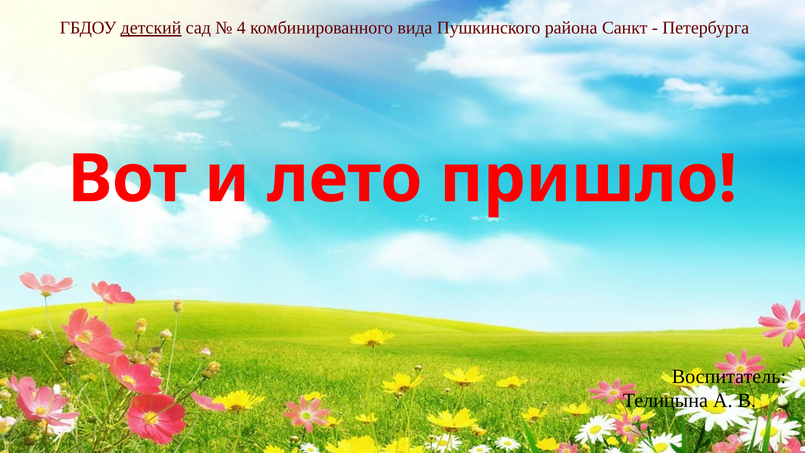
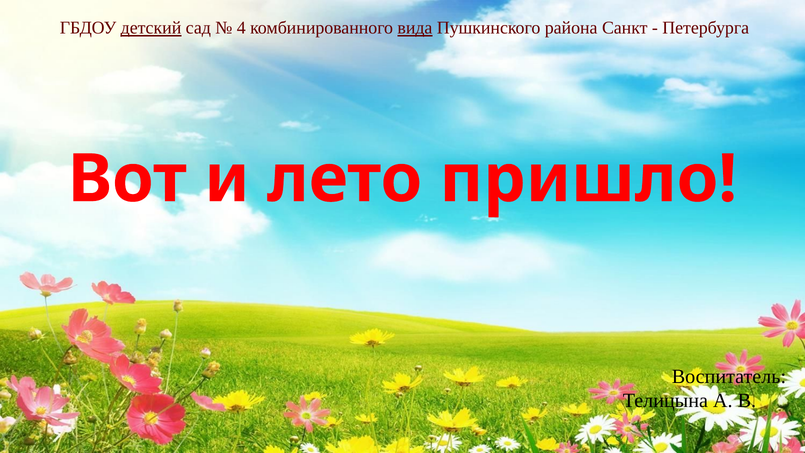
вида underline: none -> present
